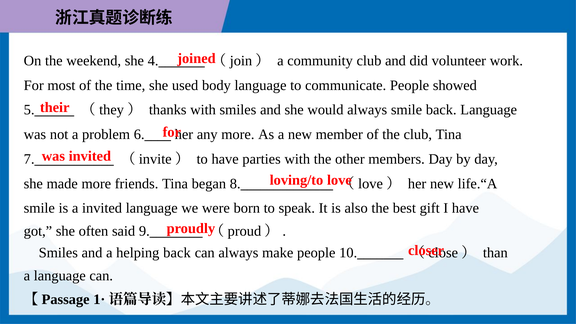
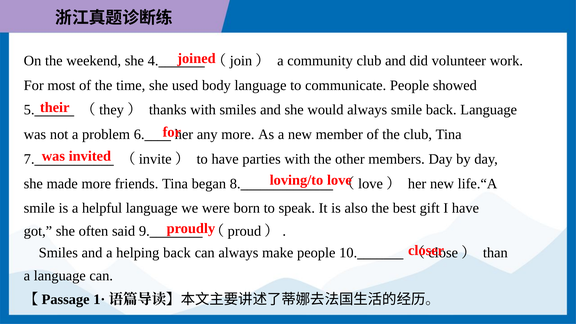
a invited: invited -> helpful
